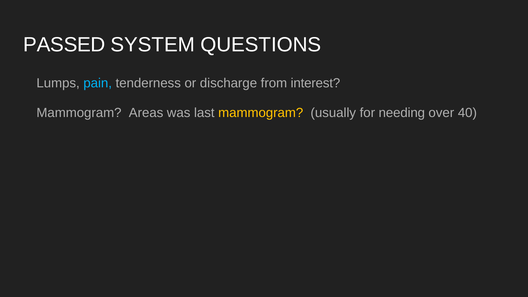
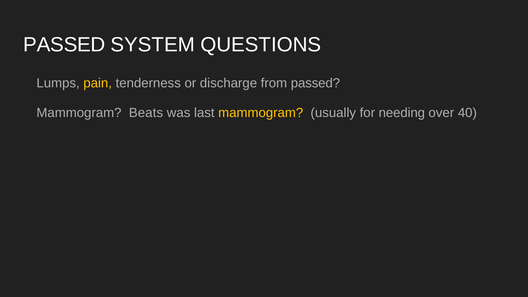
pain colour: light blue -> yellow
from interest: interest -> passed
Areas: Areas -> Beats
